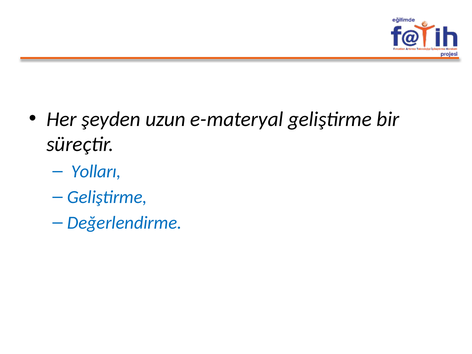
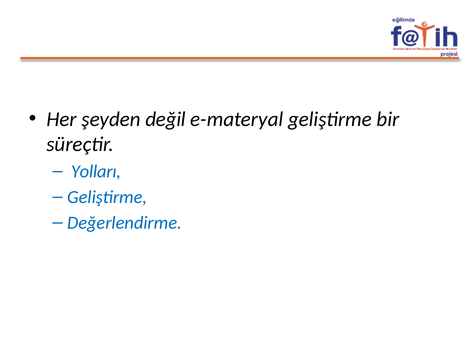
uzun: uzun -> değil
